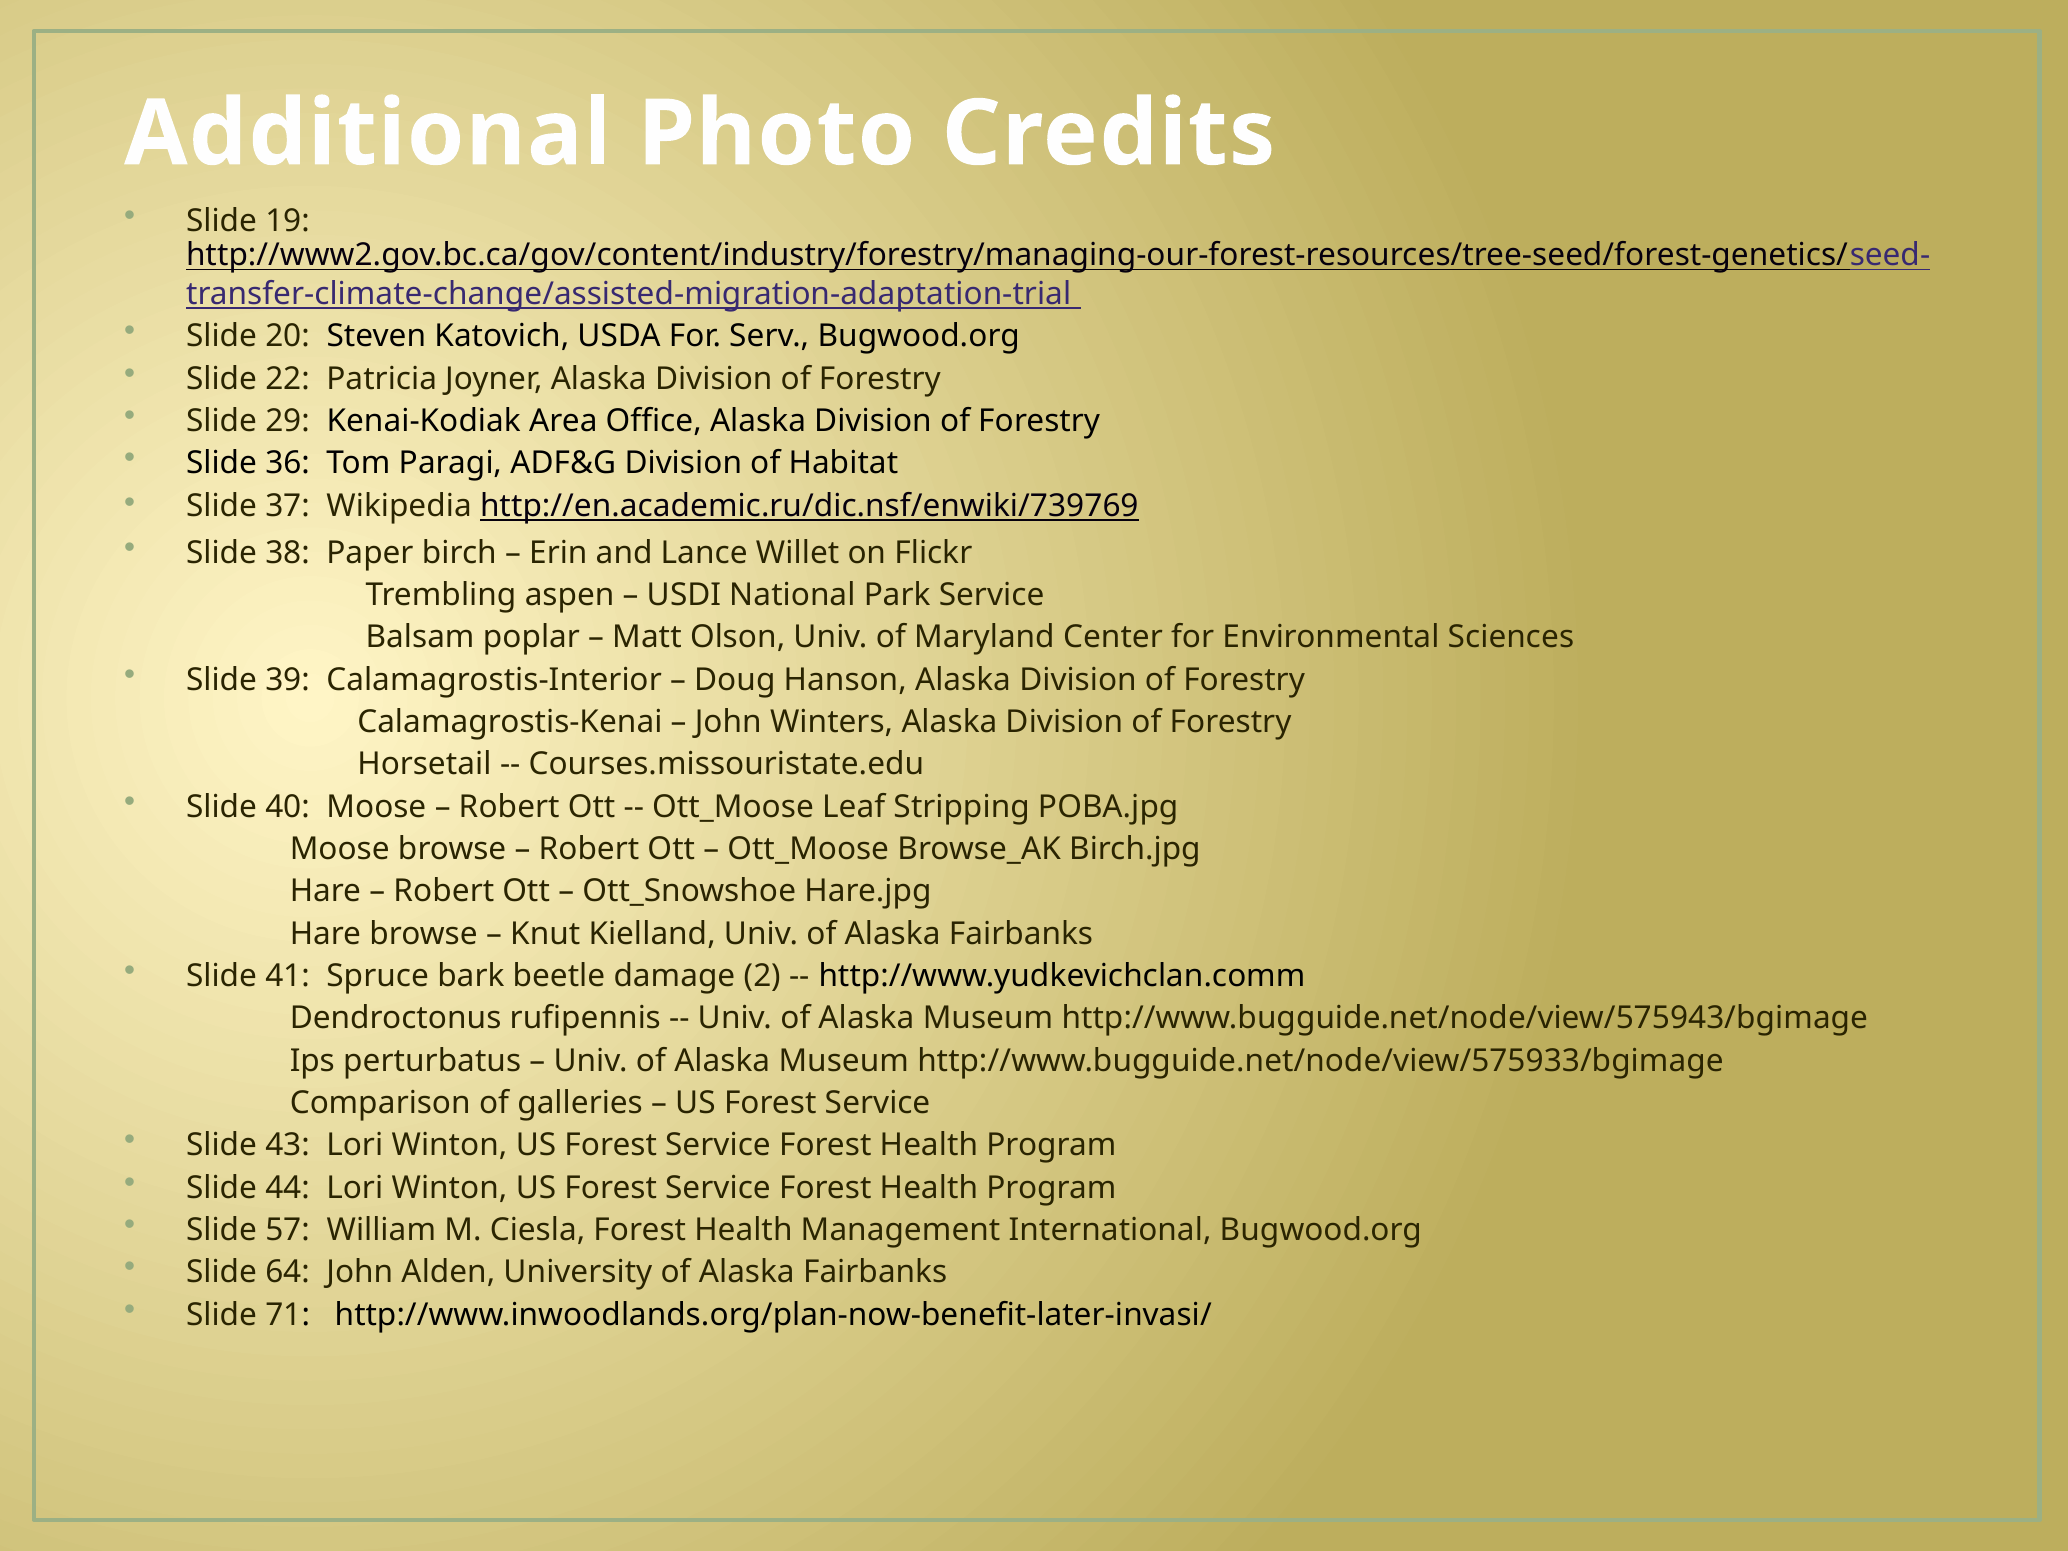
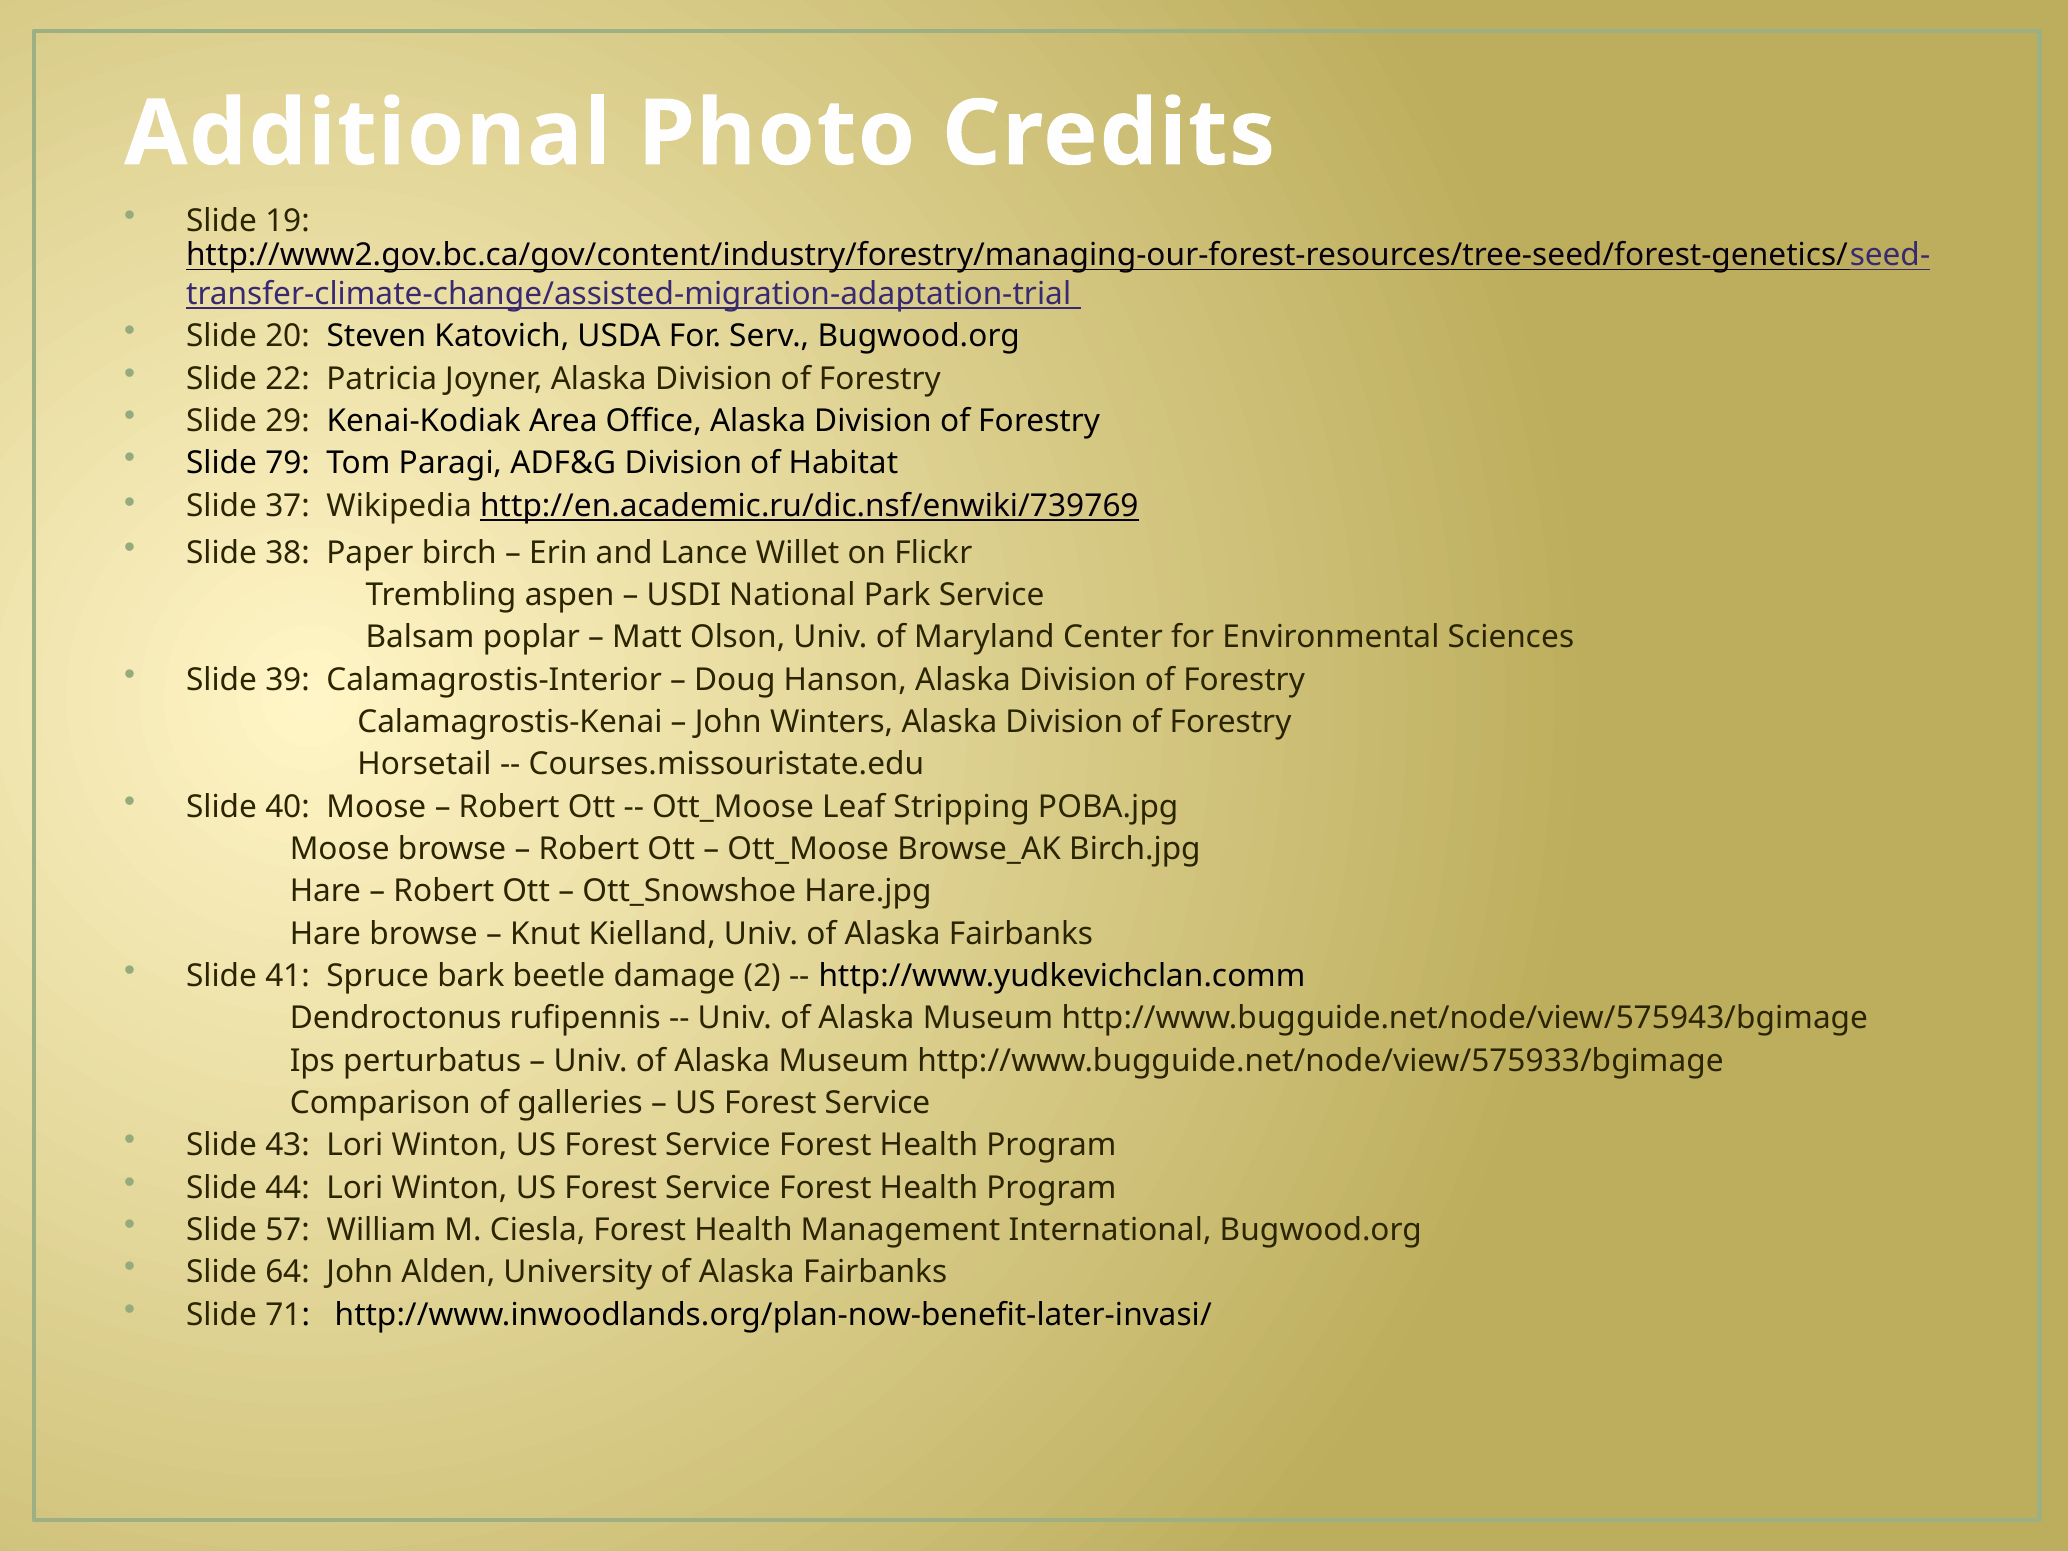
36: 36 -> 79
